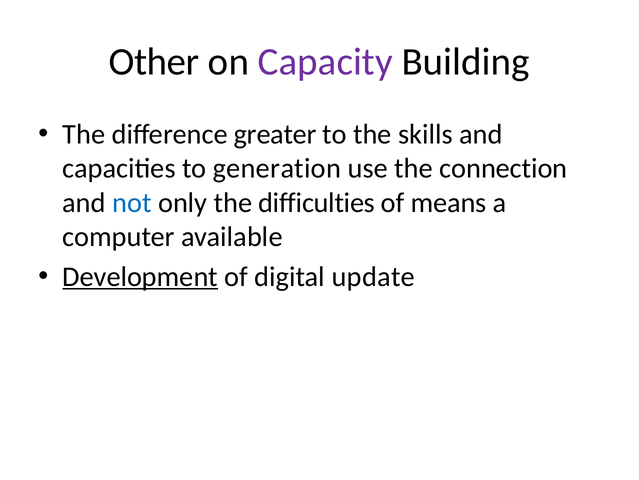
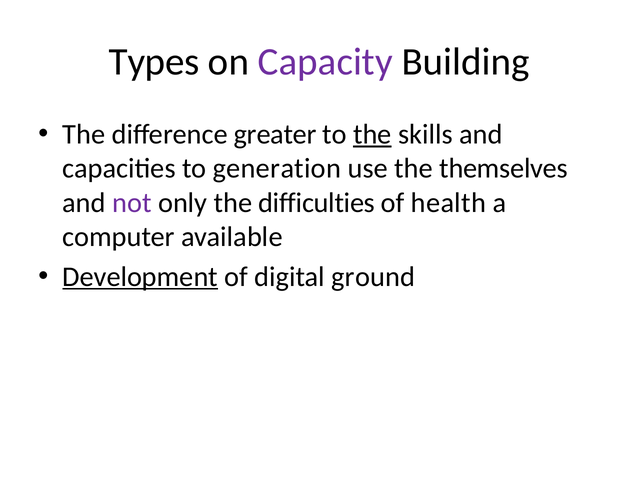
Other: Other -> Types
the at (372, 134) underline: none -> present
connection: connection -> themselves
not colour: blue -> purple
means: means -> health
update: update -> ground
